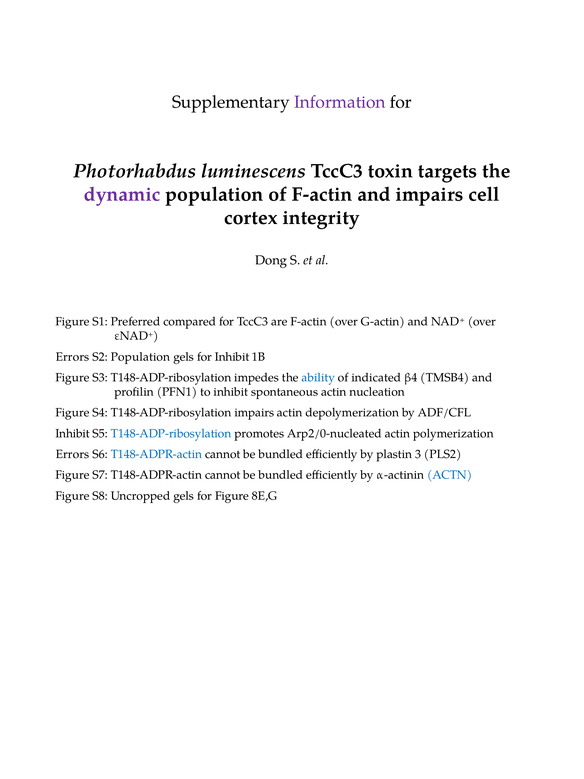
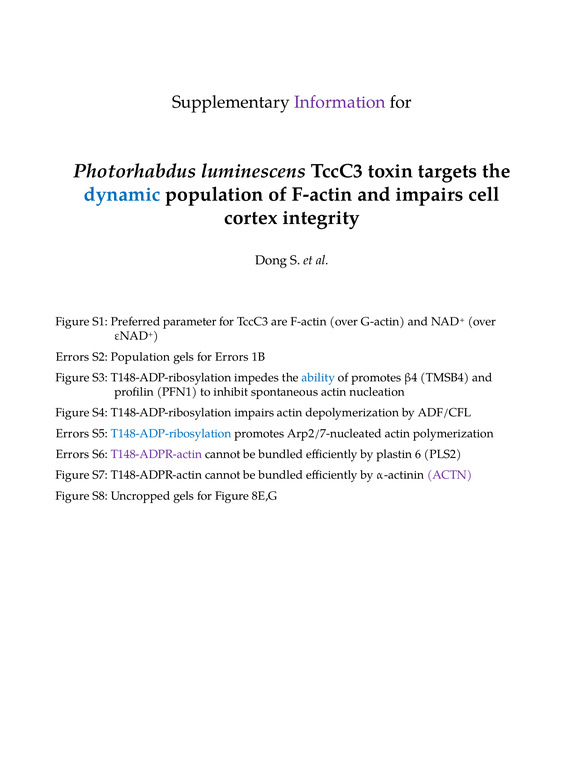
dynamic colour: purple -> blue
compared: compared -> parameter
for Inhibit: Inhibit -> Errors
of indicated: indicated -> promotes
Inhibit at (73, 433): Inhibit -> Errors
Arp2/0-nucleated: Arp2/0-nucleated -> Arp2/7-nucleated
T148-ADPR-actin at (156, 454) colour: blue -> purple
3: 3 -> 6
ACTN colour: blue -> purple
